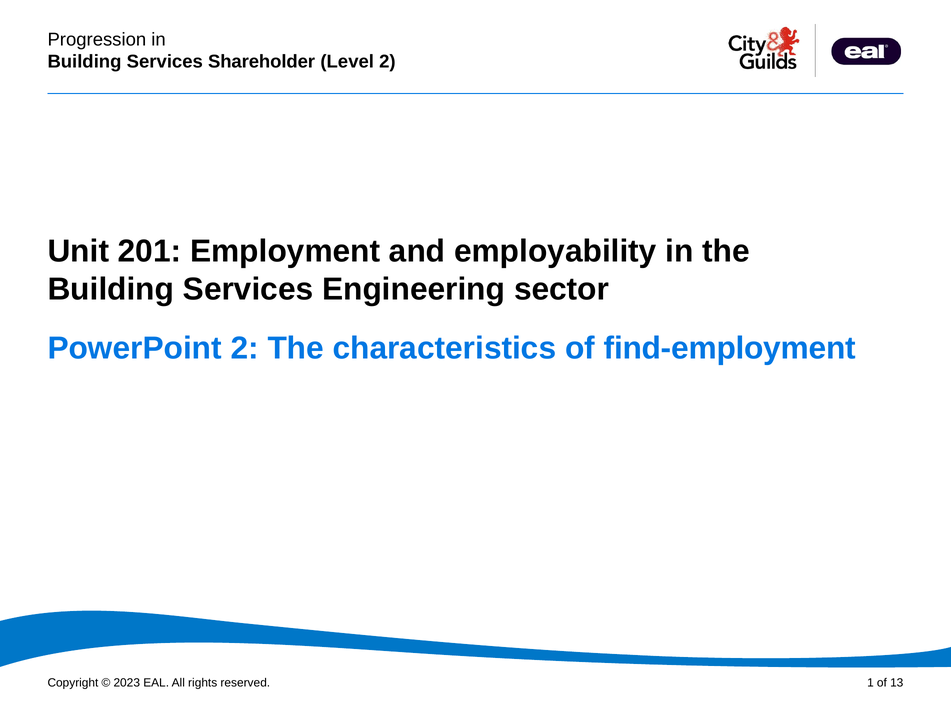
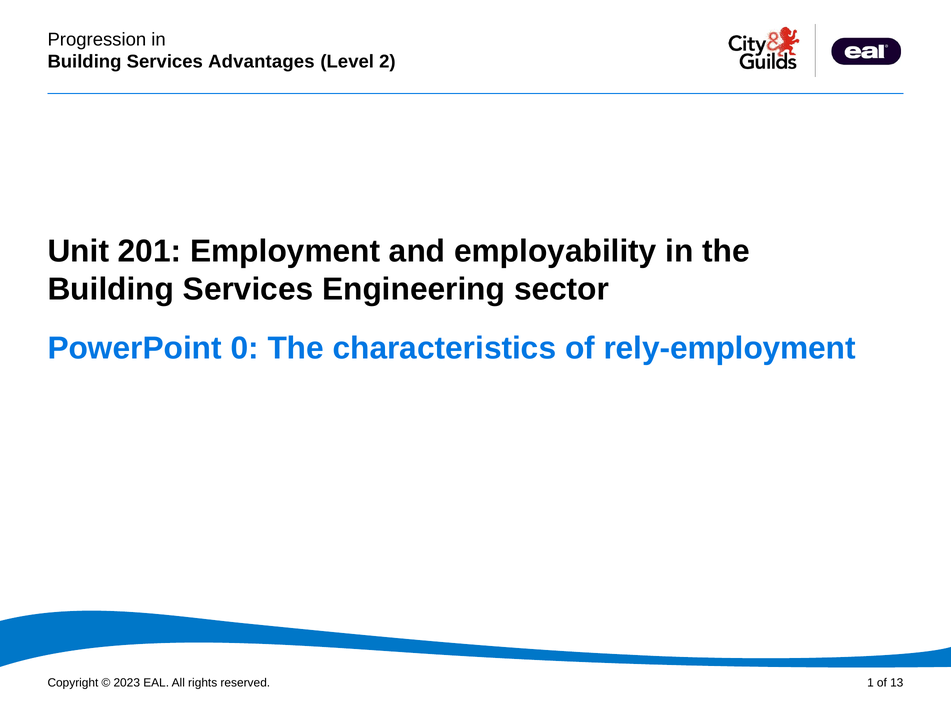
Shareholder: Shareholder -> Advantages
PowerPoint 2: 2 -> 0
find-employment: find-employment -> rely-employment
